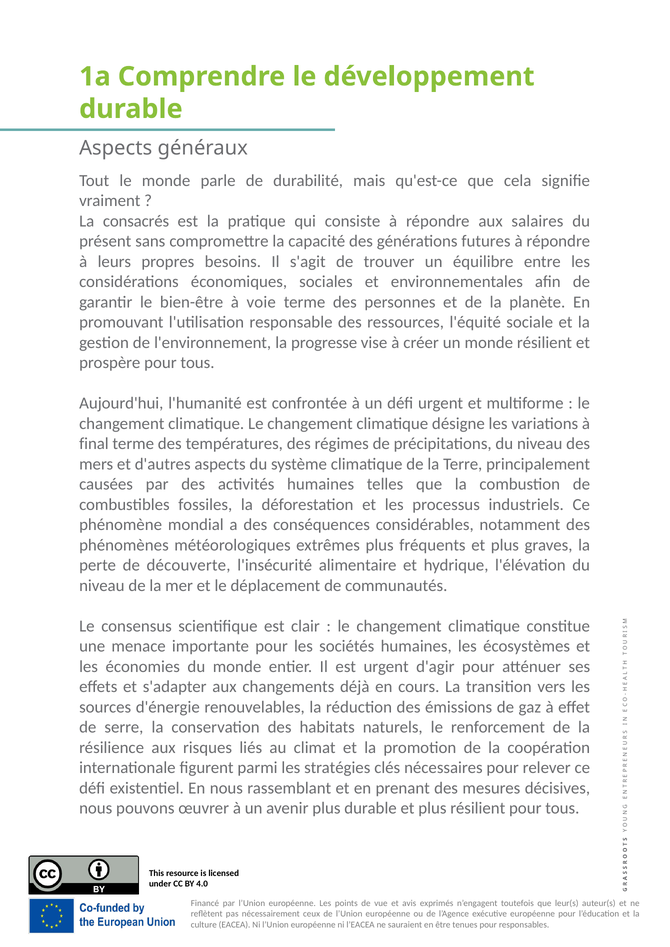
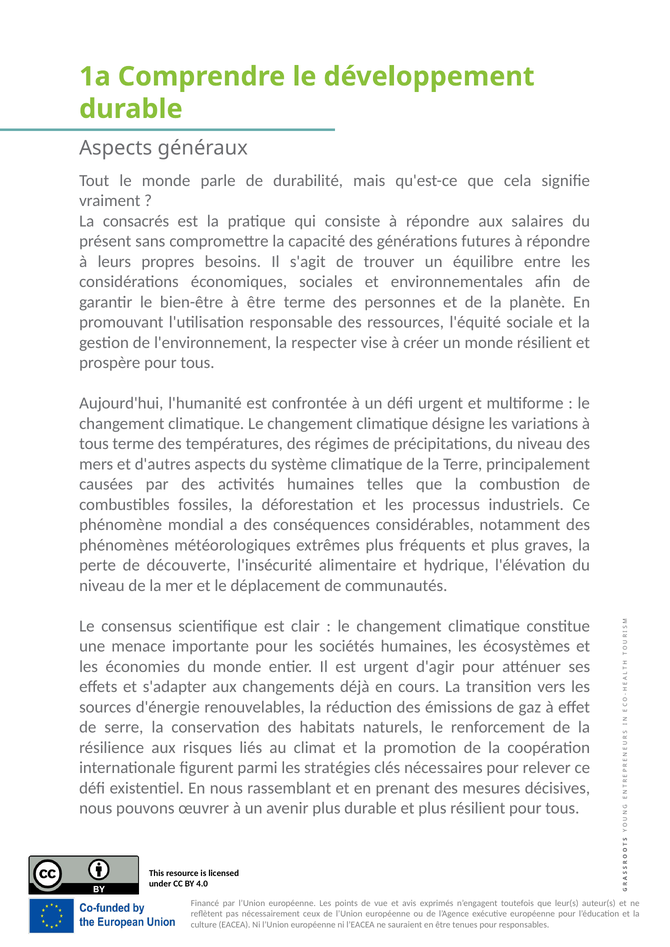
à voie: voie -> être
progresse: progresse -> respecter
final at (94, 444): final -> tous
